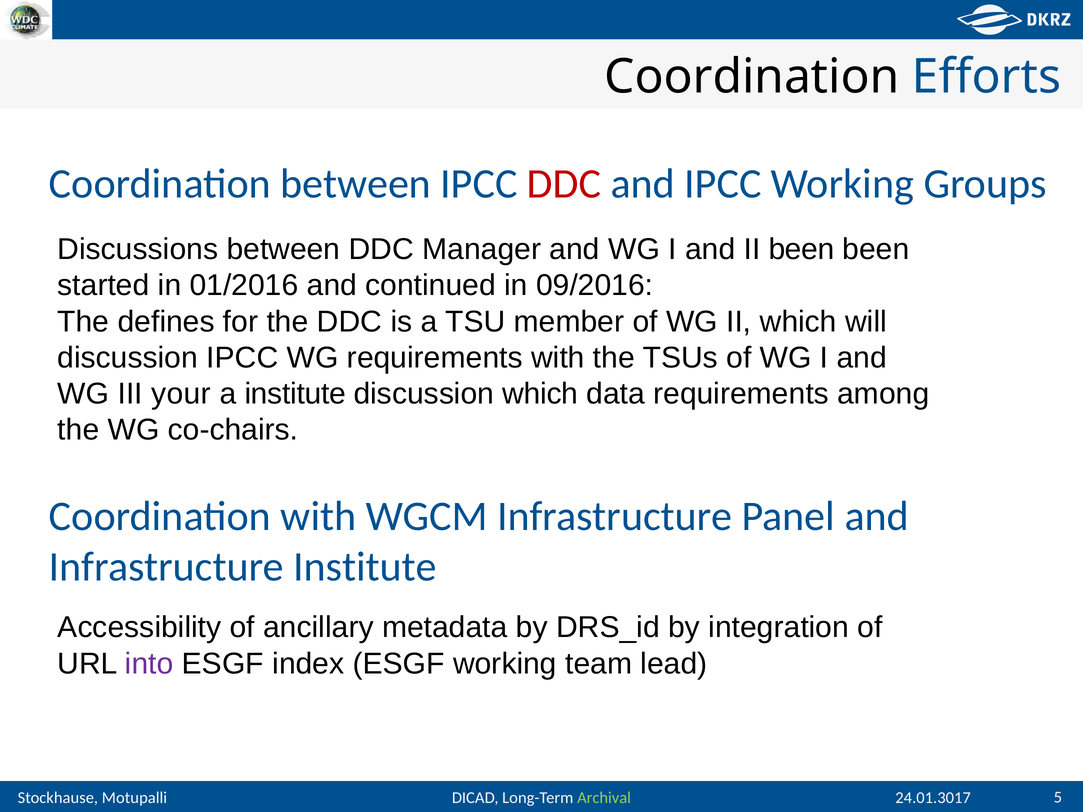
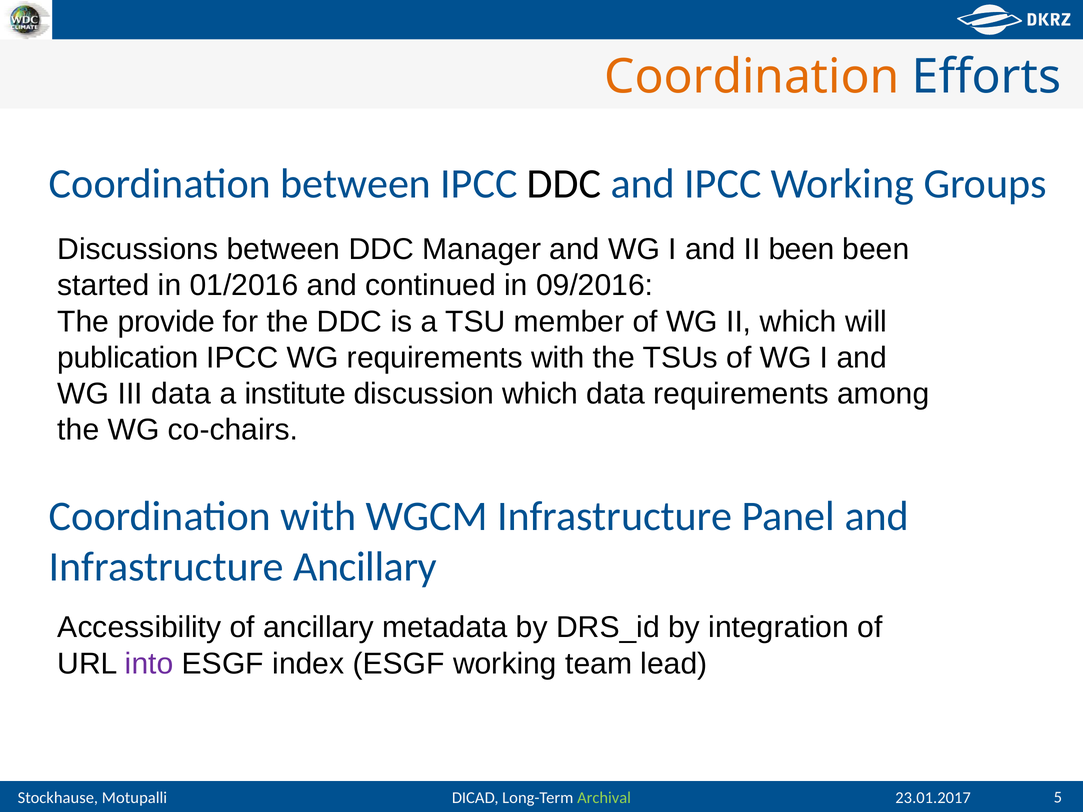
Coordination at (752, 77) colour: black -> orange
DDC at (564, 184) colour: red -> black
defines: defines -> provide
discussion at (128, 358): discussion -> publication
III your: your -> data
Infrastructure Institute: Institute -> Ancillary
24.01.3017: 24.01.3017 -> 23.01.2017
